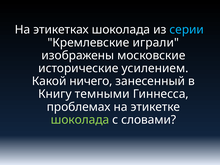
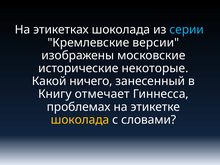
играли: играли -> версии
усилением: усилением -> некоторые
темными: темными -> отмечает
шоколада at (80, 120) colour: light green -> yellow
